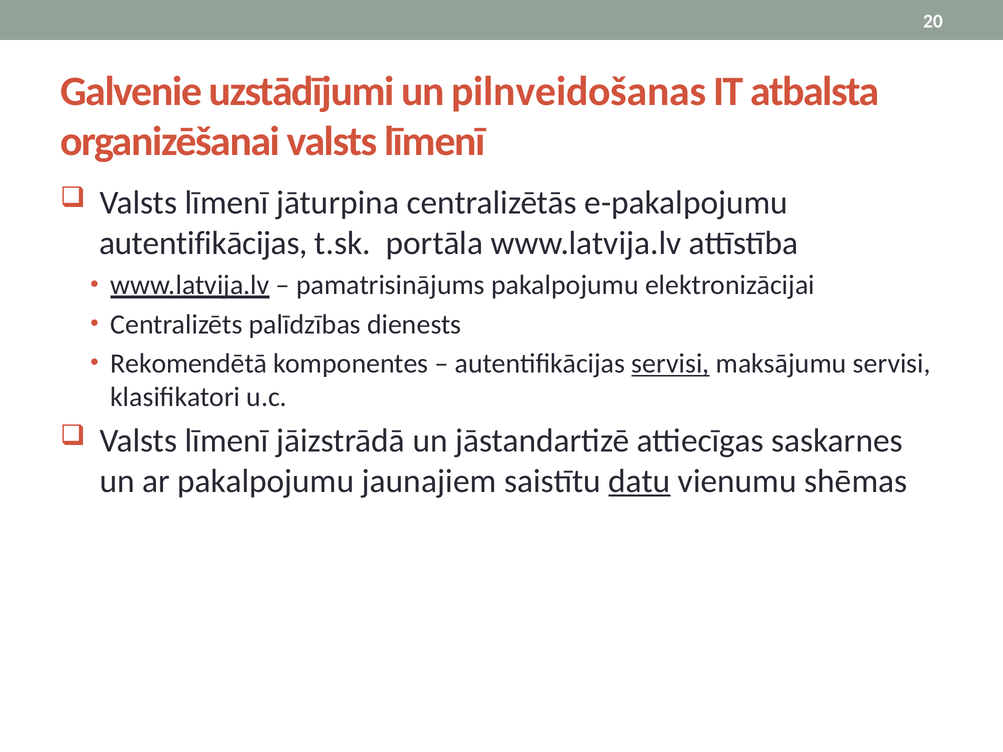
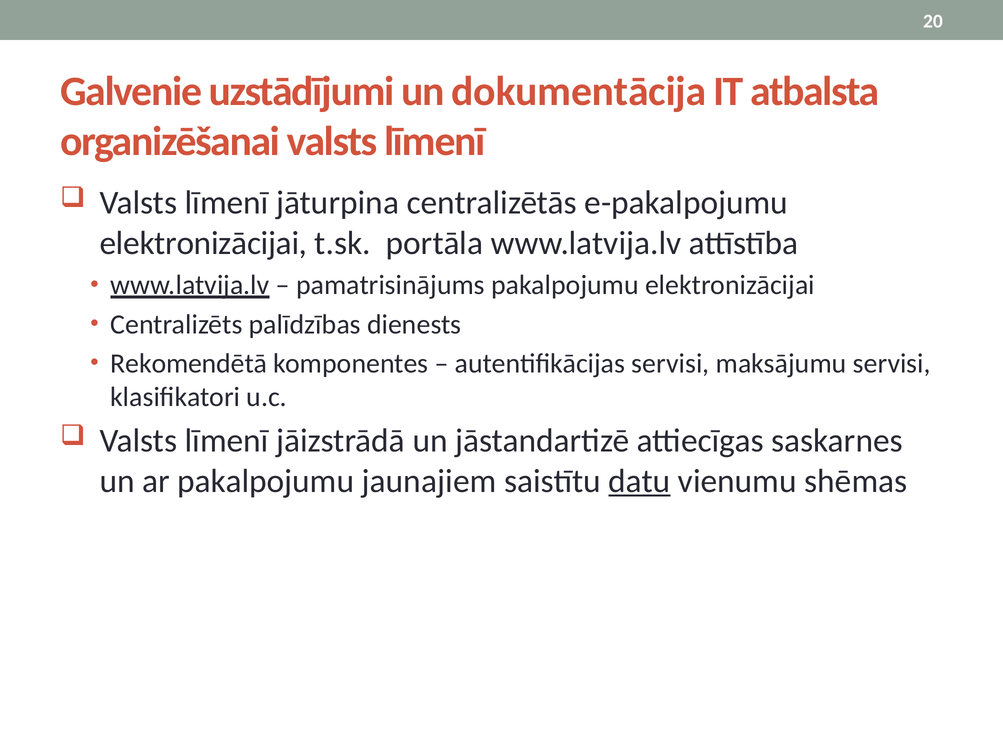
pilnveidošanas: pilnveidošanas -> dokumentācija
autentifikācijas at (203, 243): autentifikācijas -> elektronizācijai
servisi at (670, 364) underline: present -> none
